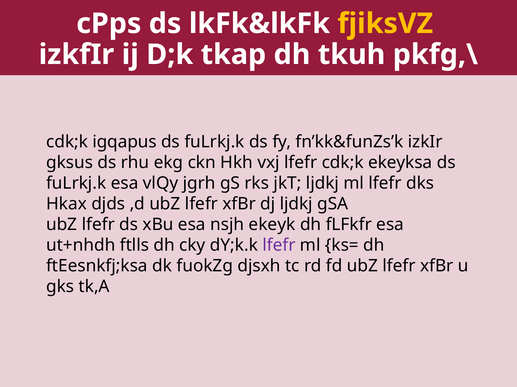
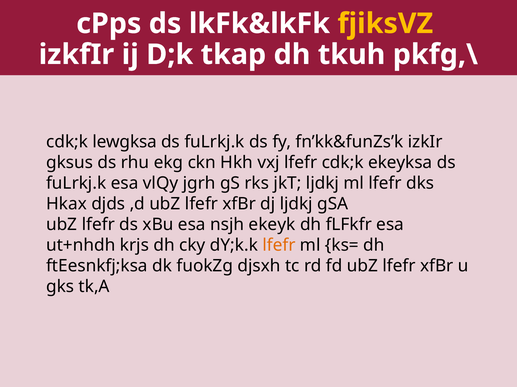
igqapus: igqapus -> lewgksa
ftlls: ftlls -> krjs
lfefr at (279, 246) colour: purple -> orange
